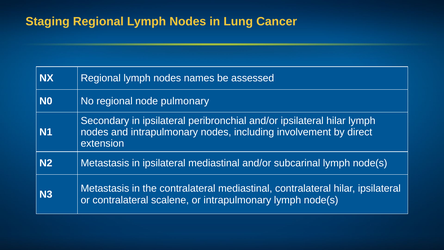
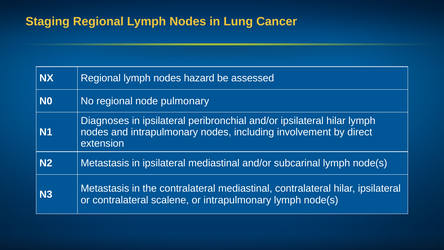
names: names -> hazard
Secondary: Secondary -> Diagnoses
